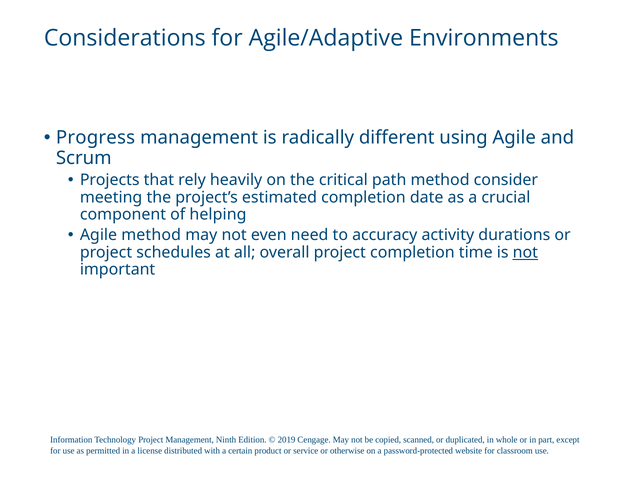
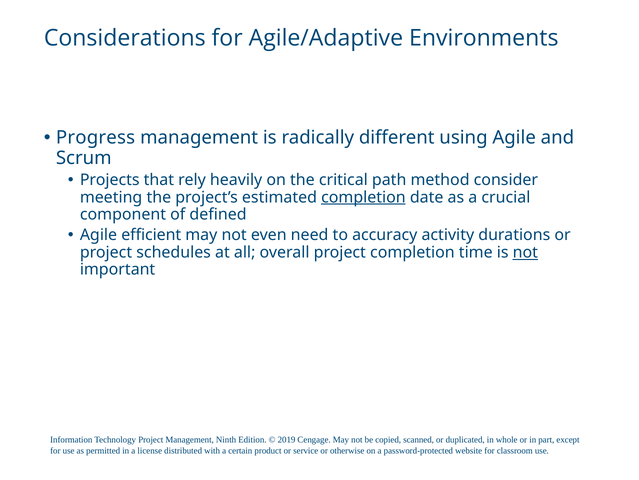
completion at (363, 197) underline: none -> present
helping: helping -> defined
Agile method: method -> efficient
